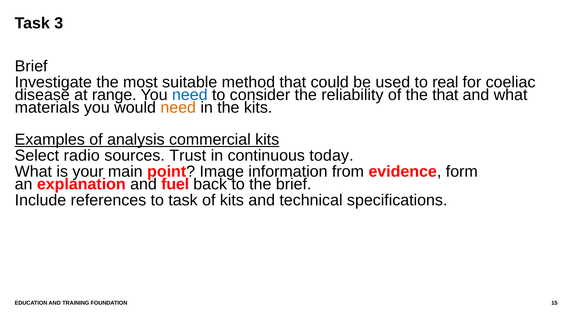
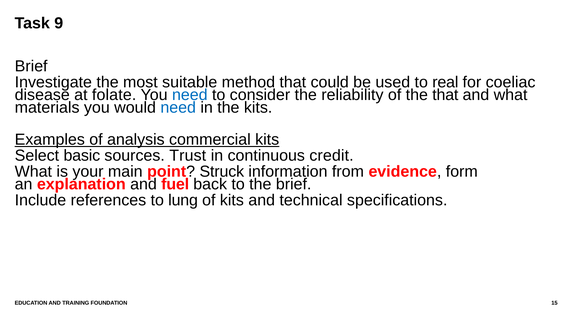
3: 3 -> 9
range: range -> folate
need at (178, 108) colour: orange -> blue
radio: radio -> basic
today: today -> credit
Image: Image -> Struck
to task: task -> lung
